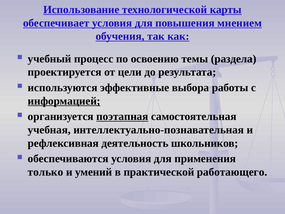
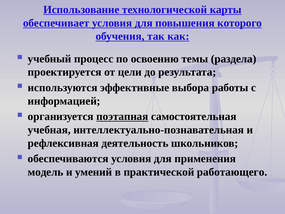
мнением: мнением -> которого
информацией underline: present -> none
только: только -> модель
